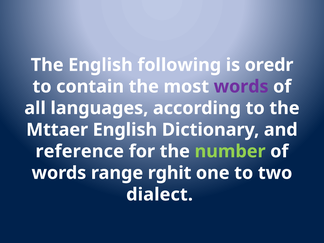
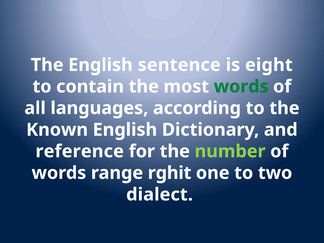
following: following -> sentence
oredr: oredr -> eight
words at (241, 87) colour: purple -> green
Mttaer: Mttaer -> Known
